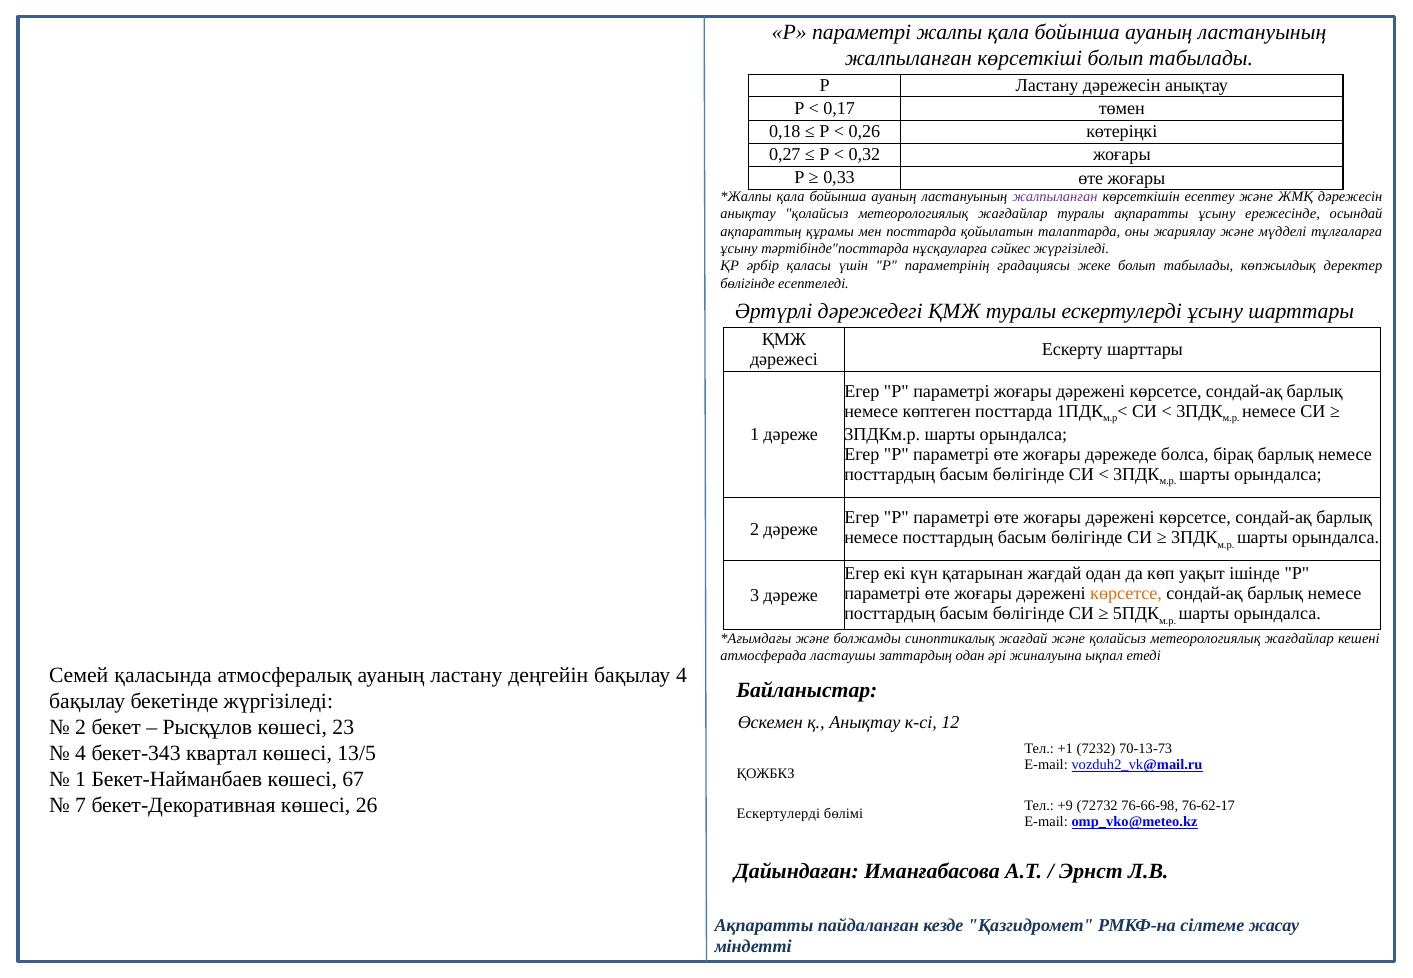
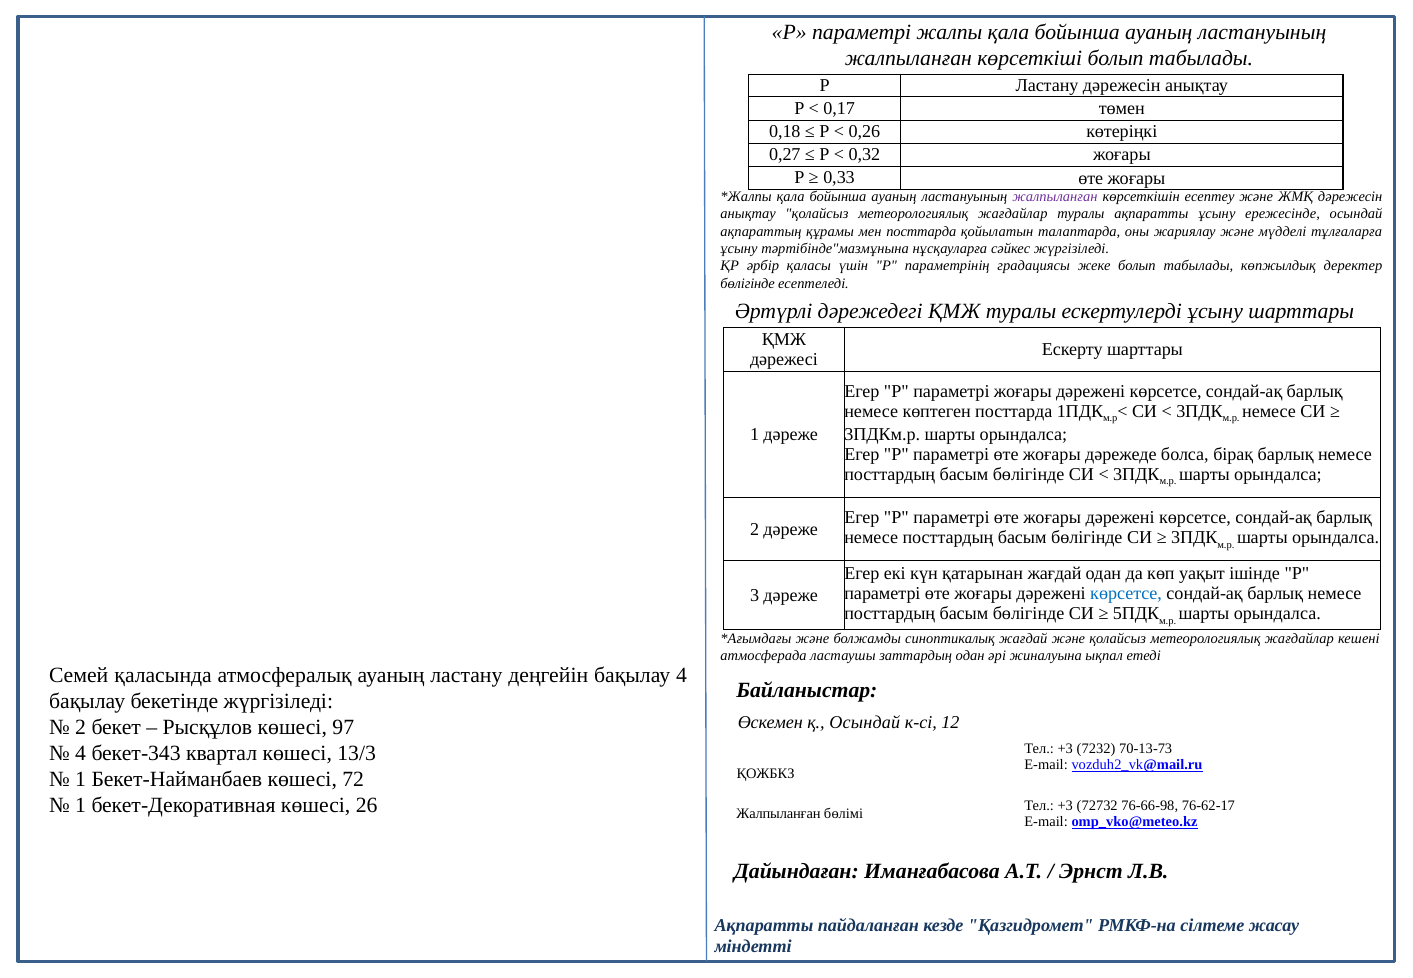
тәртібінде"посттарда: тәртібінде"посттарда -> тәртібінде"мазмұнына
көрсетсе at (1126, 594) colour: orange -> blue
қ Анықтау: Анықтау -> Осындай
23: 23 -> 97
+1 at (1065, 749): +1 -> +3
13/5: 13/5 -> 13/3
67: 67 -> 72
7 at (81, 806): 7 -> 1
+9 at (1065, 806): +9 -> +3
Ескертулерді at (778, 814): Ескертулерді -> Жалпыланған
